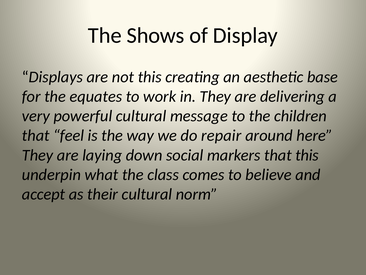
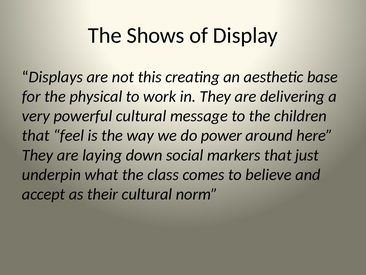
equates: equates -> physical
repair: repair -> power
that this: this -> just
